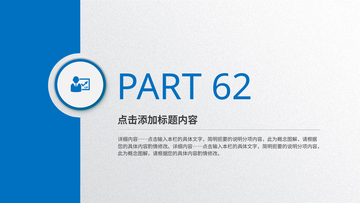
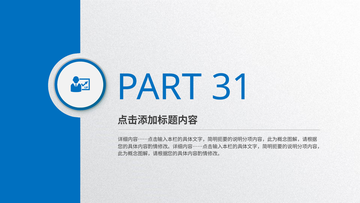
62: 62 -> 31
